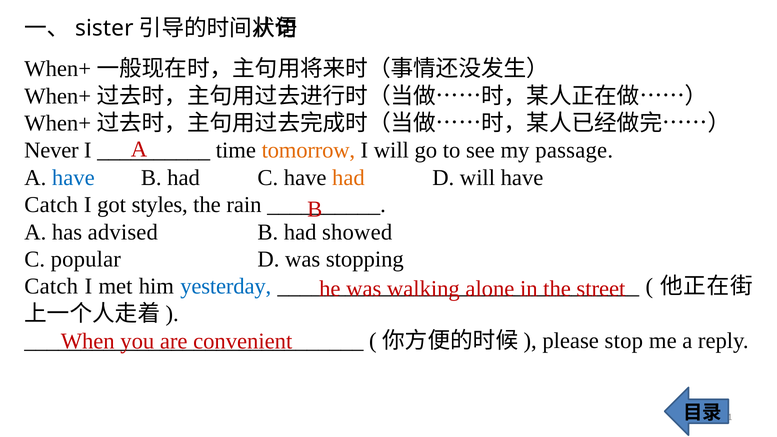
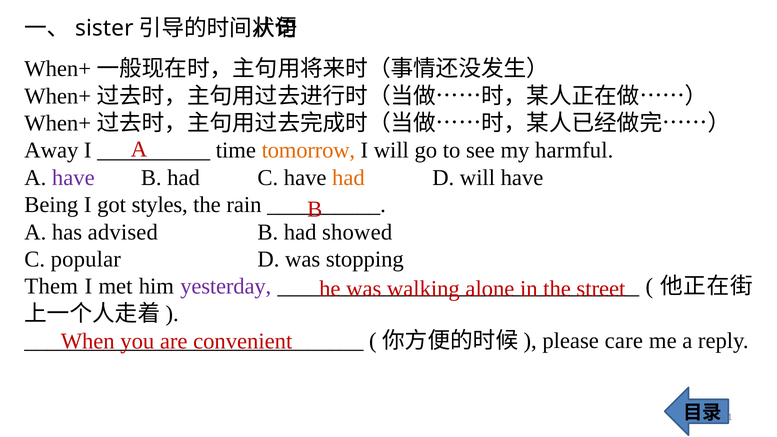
Never: Never -> Away
passage: passage -> harmful
have at (73, 178) colour: blue -> purple
Catch at (51, 205): Catch -> Being
Catch at (51, 287): Catch -> Them
yesterday colour: blue -> purple
stop: stop -> care
